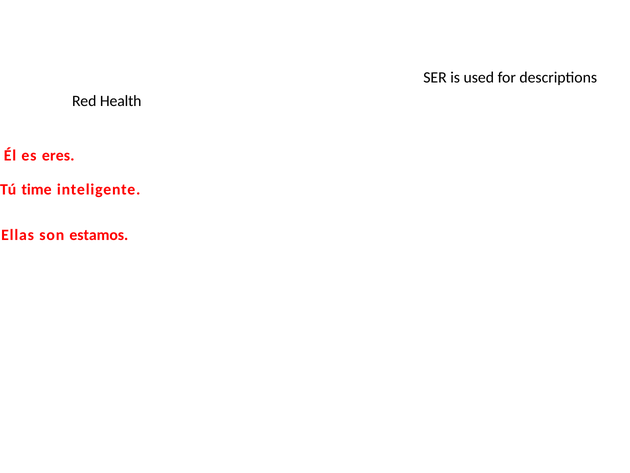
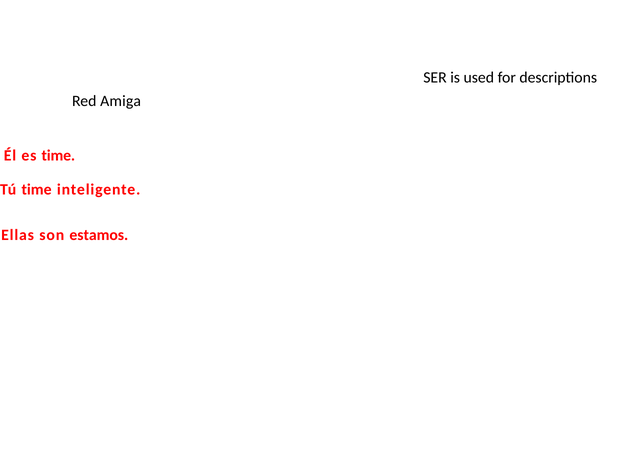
Health: Health -> Amiga
es eres: eres -> time
